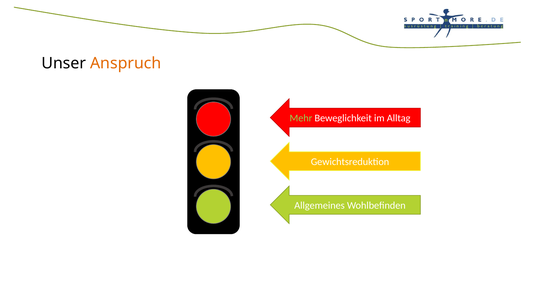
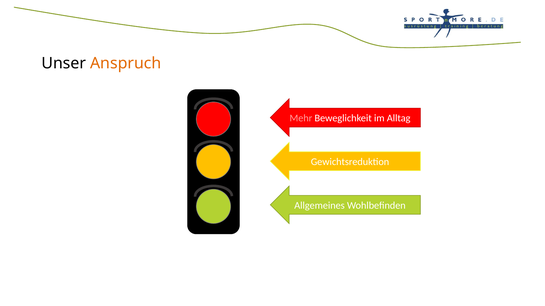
Mehr colour: light green -> pink
